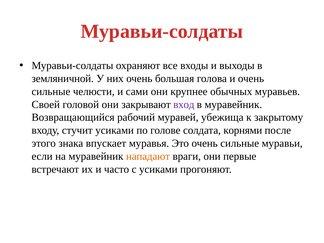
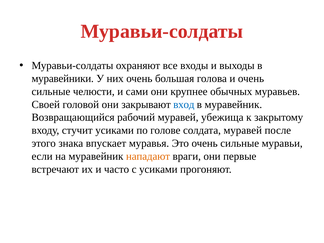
земляничной: земляничной -> муравейники
вход colour: purple -> blue
солдата корнями: корнями -> муравей
